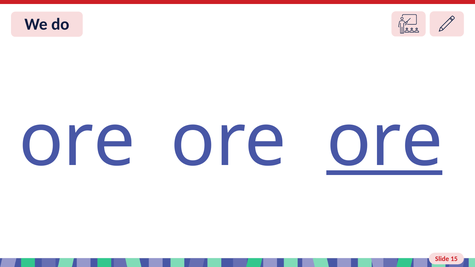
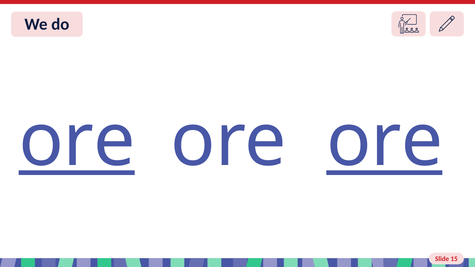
ore at (77, 141) underline: none -> present
